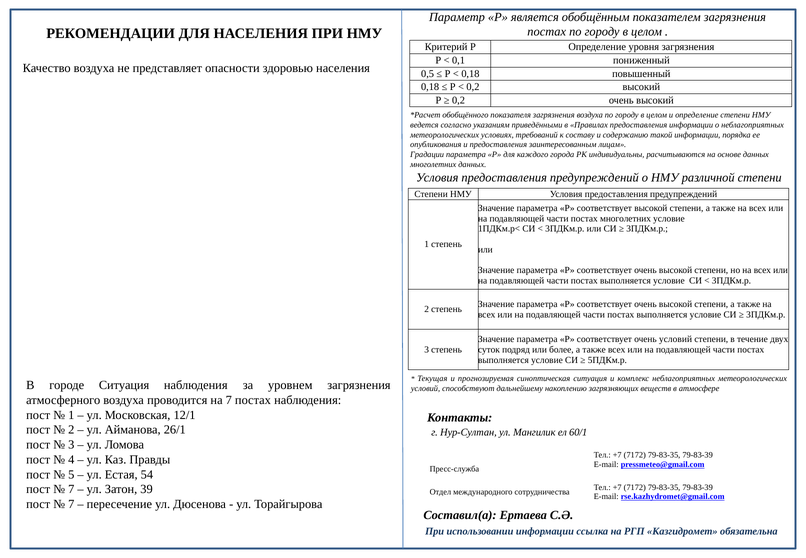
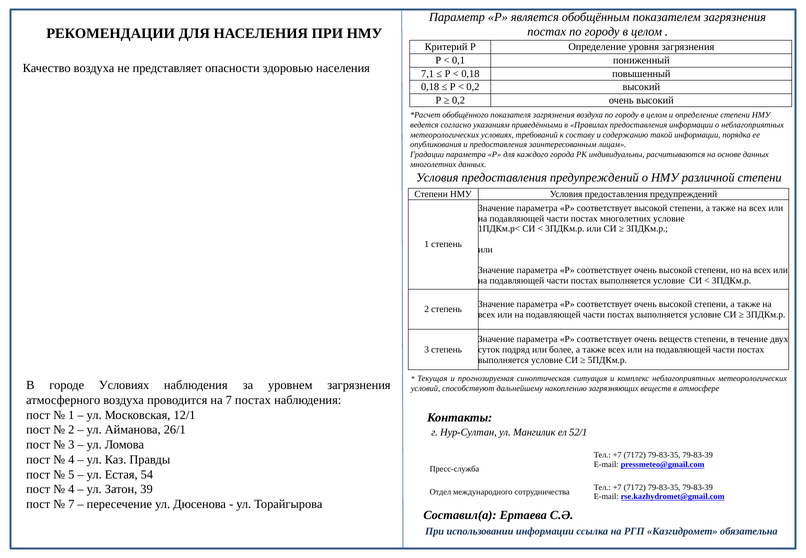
0,5: 0,5 -> 7,1
очень условий: условий -> веществ
городе Ситуация: Ситуация -> Условиях
60/1: 60/1 -> 52/1
7 at (71, 489): 7 -> 4
